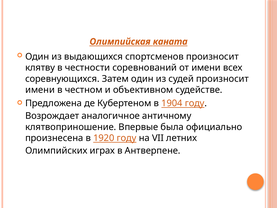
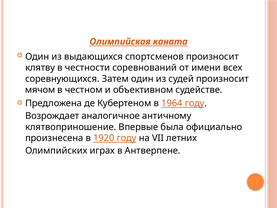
имени at (40, 90): имени -> мячом
1904: 1904 -> 1964
